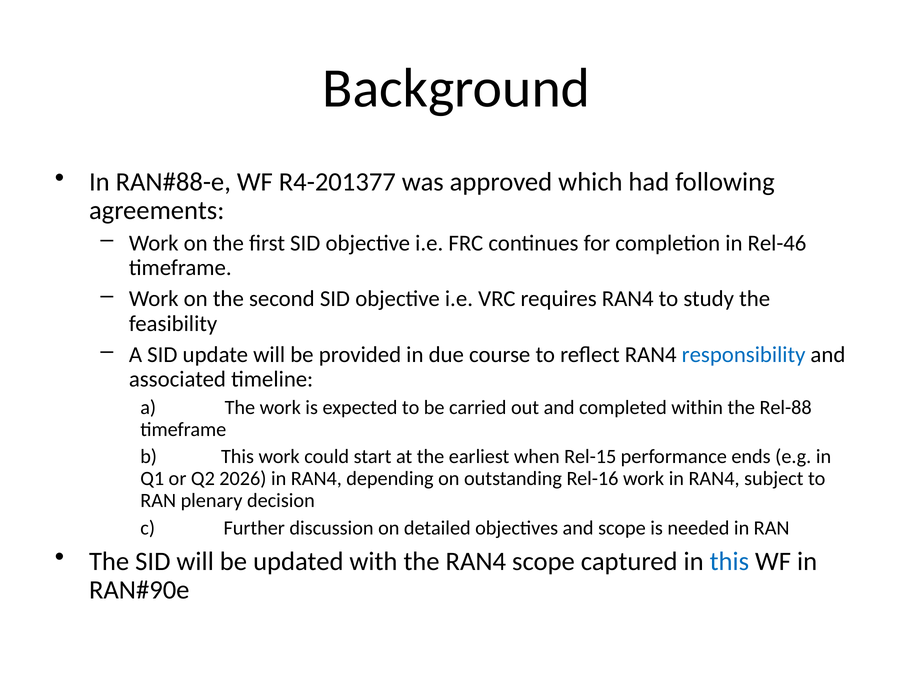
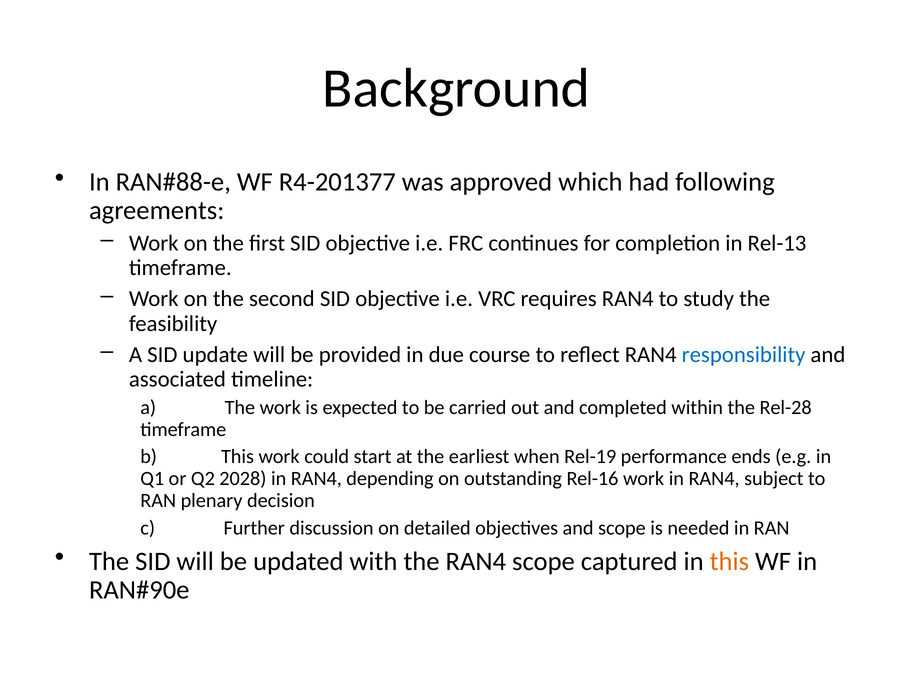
Rel-46: Rel-46 -> Rel-13
Rel-88: Rel-88 -> Rel-28
Rel-15: Rel-15 -> Rel-19
2026: 2026 -> 2028
this at (729, 562) colour: blue -> orange
